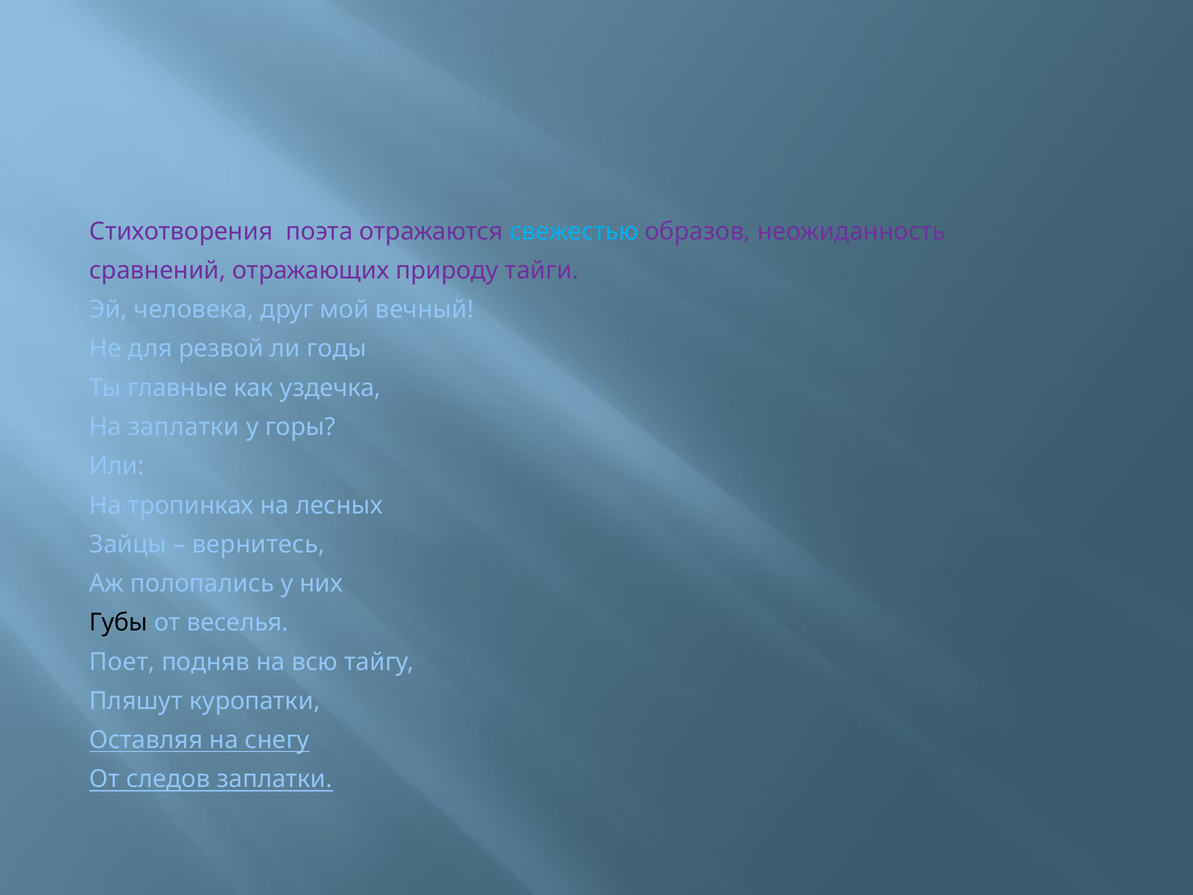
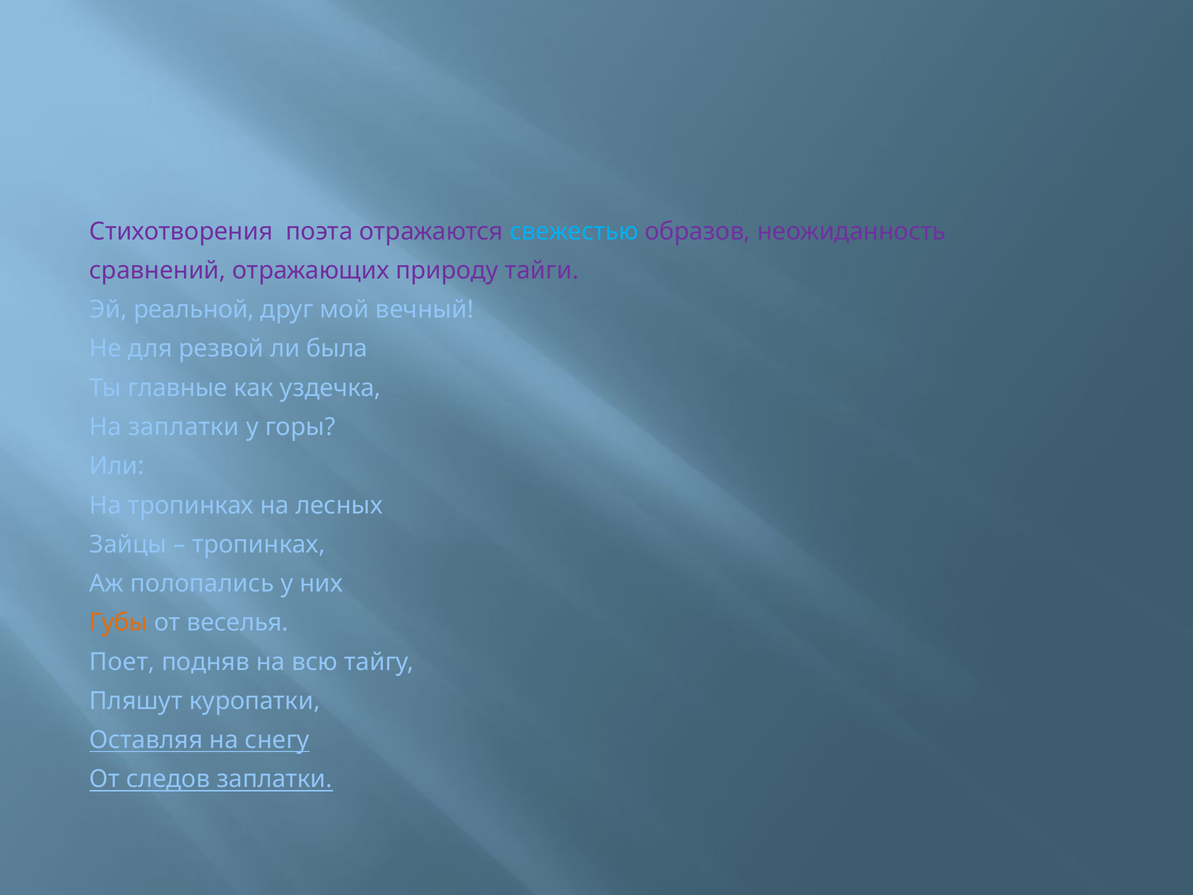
человека: человека -> реальной
годы: годы -> была
вернитесь at (259, 544): вернитесь -> тропинках
Губы colour: black -> orange
